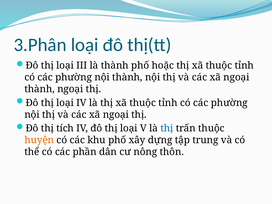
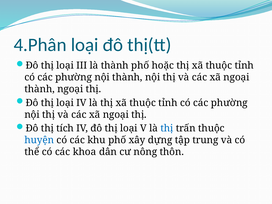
3.Phân: 3.Phân -> 4.Phân
huyện colour: orange -> blue
phần: phần -> khoa
